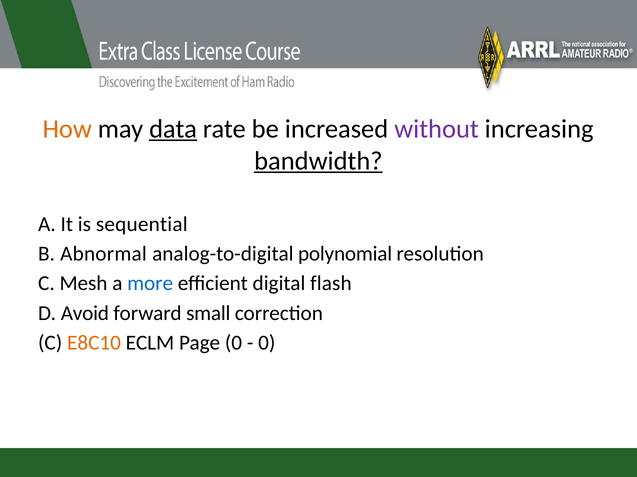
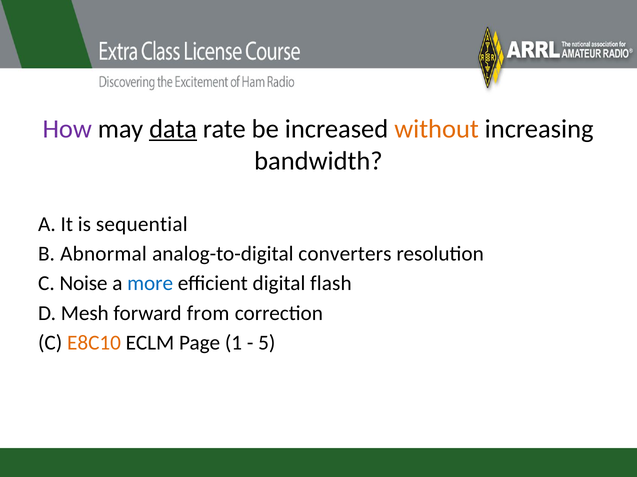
How colour: orange -> purple
without colour: purple -> orange
bandwidth underline: present -> none
polynomial: polynomial -> converters
Mesh: Mesh -> Noise
Avoid: Avoid -> Mesh
small: small -> from
Page 0: 0 -> 1
0 at (267, 343): 0 -> 5
